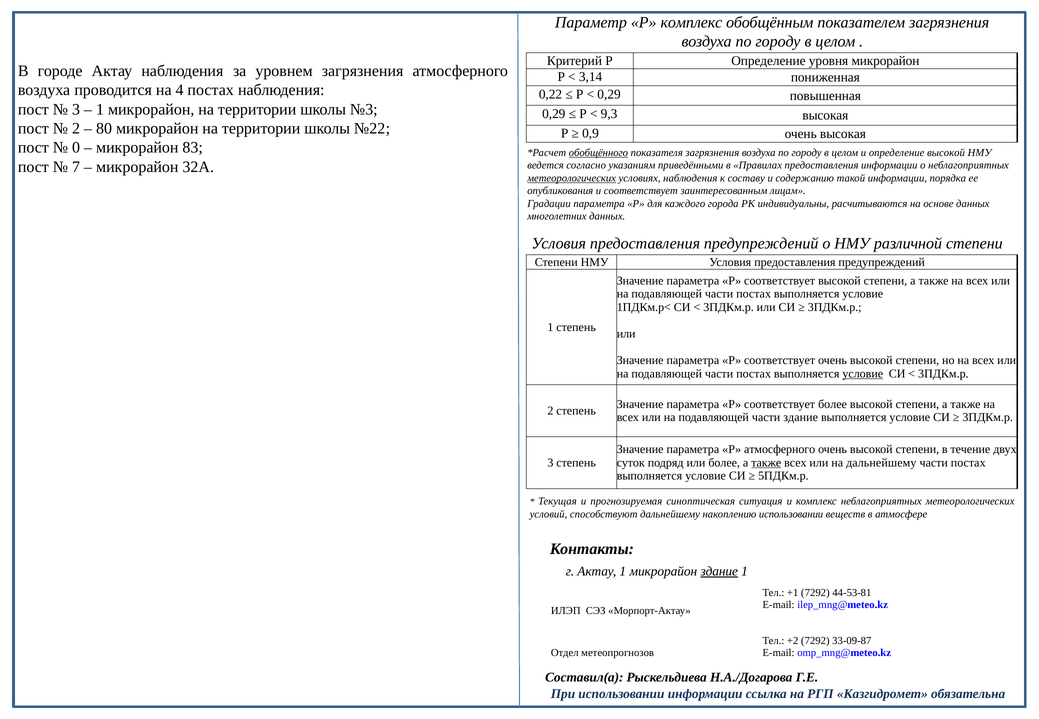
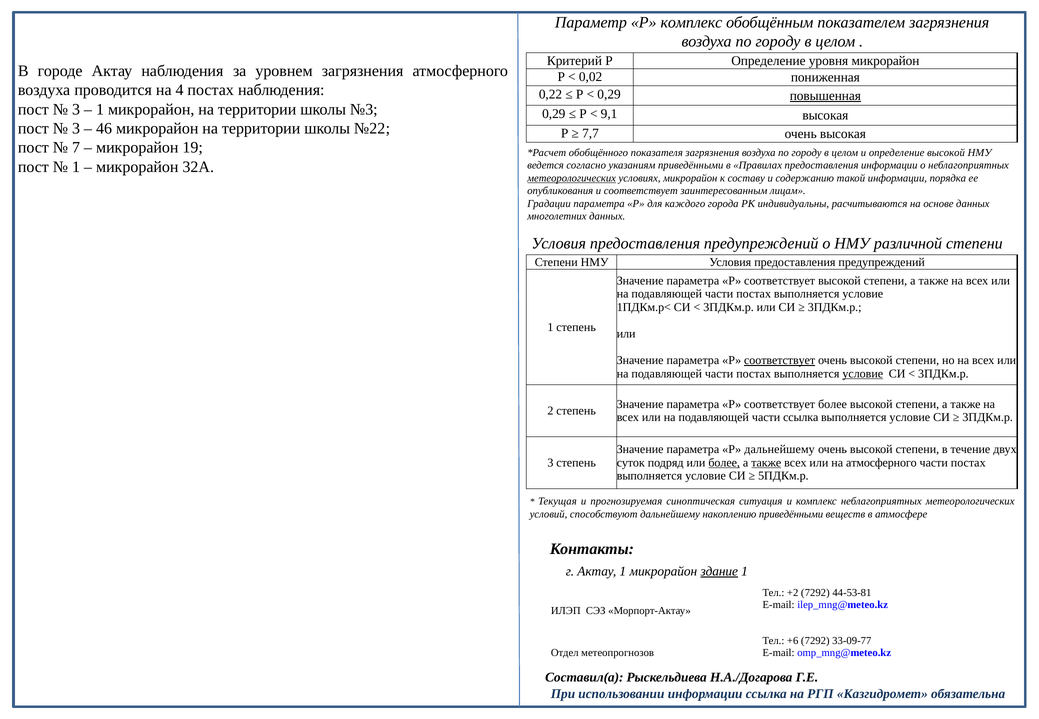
3,14: 3,14 -> 0,02
повышенная underline: none -> present
9,3: 9,3 -> 9,1
2 at (76, 128): 2 -> 3
80: 80 -> 46
0,9: 0,9 -> 7,7
0: 0 -> 7
83: 83 -> 19
обобщённого underline: present -> none
7 at (76, 167): 7 -> 1
условиях наблюдения: наблюдения -> микрорайон
соответствует at (780, 360) underline: none -> present
части здание: здание -> ссылка
Р атмосферного: атмосферного -> дальнейшему
более at (724, 463) underline: none -> present
на дальнейшему: дальнейшему -> атмосферного
накоплению использовании: использовании -> приведёнными
+1: +1 -> +2
+2: +2 -> +6
33-09-87: 33-09-87 -> 33-09-77
